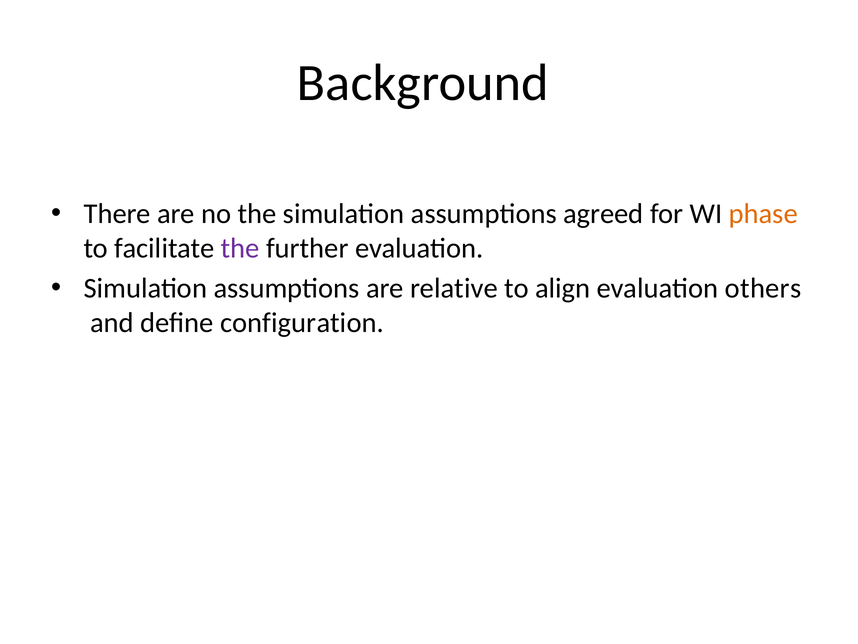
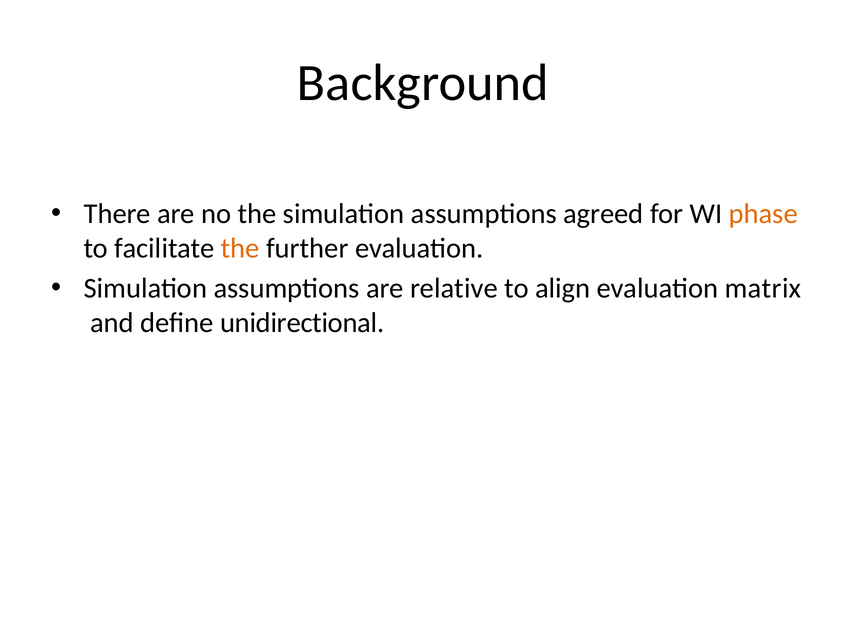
the at (240, 248) colour: purple -> orange
others: others -> matrix
configuration: configuration -> unidirectional
